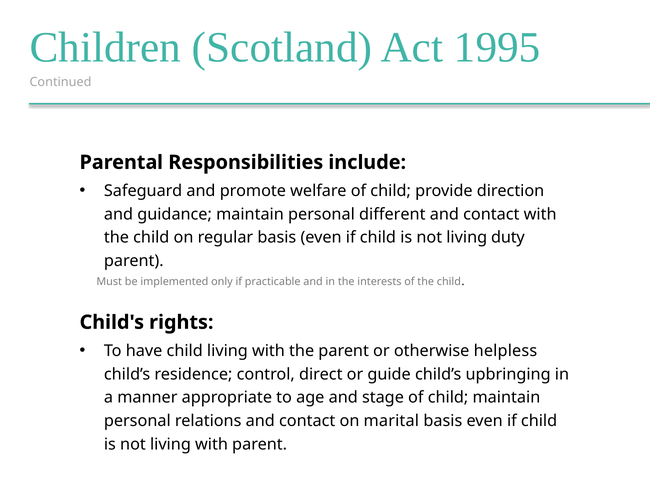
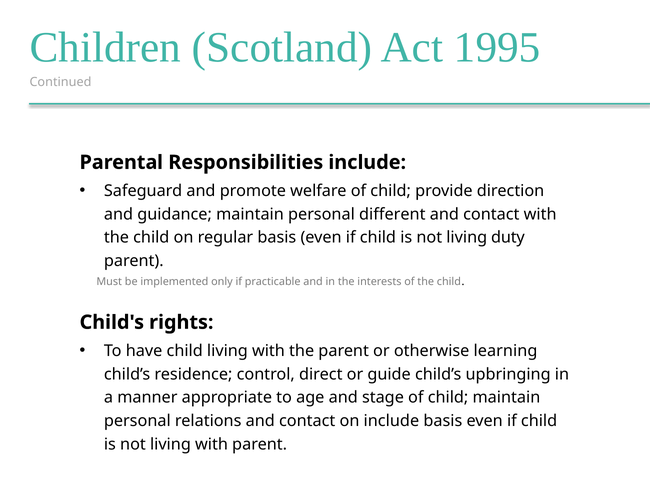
helpless: helpless -> learning
on marital: marital -> include
